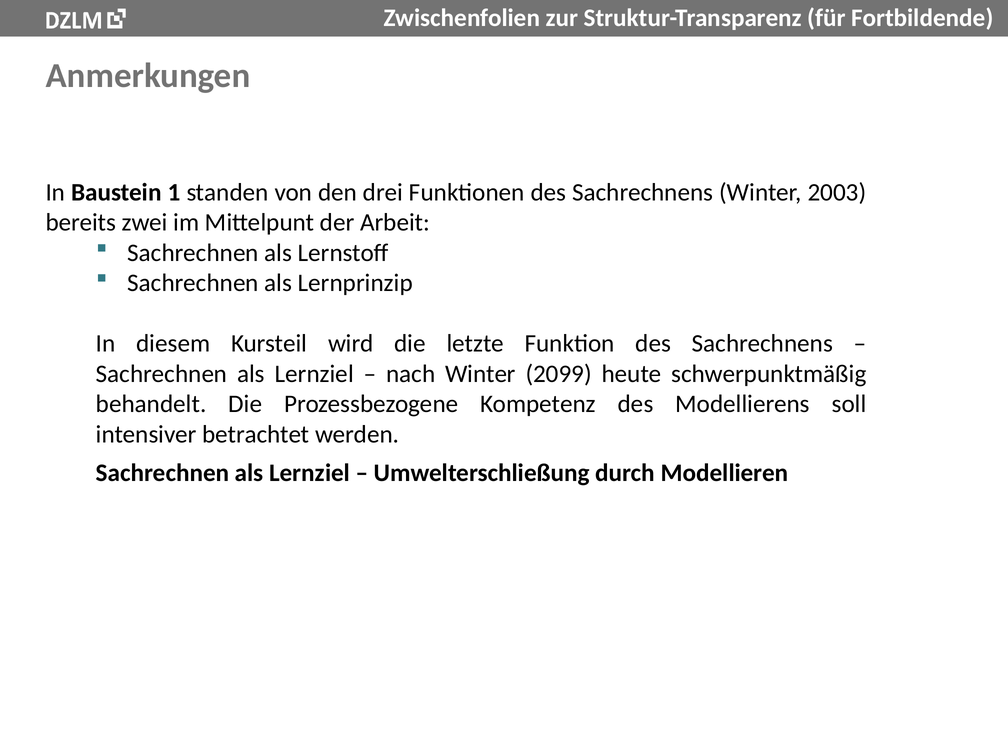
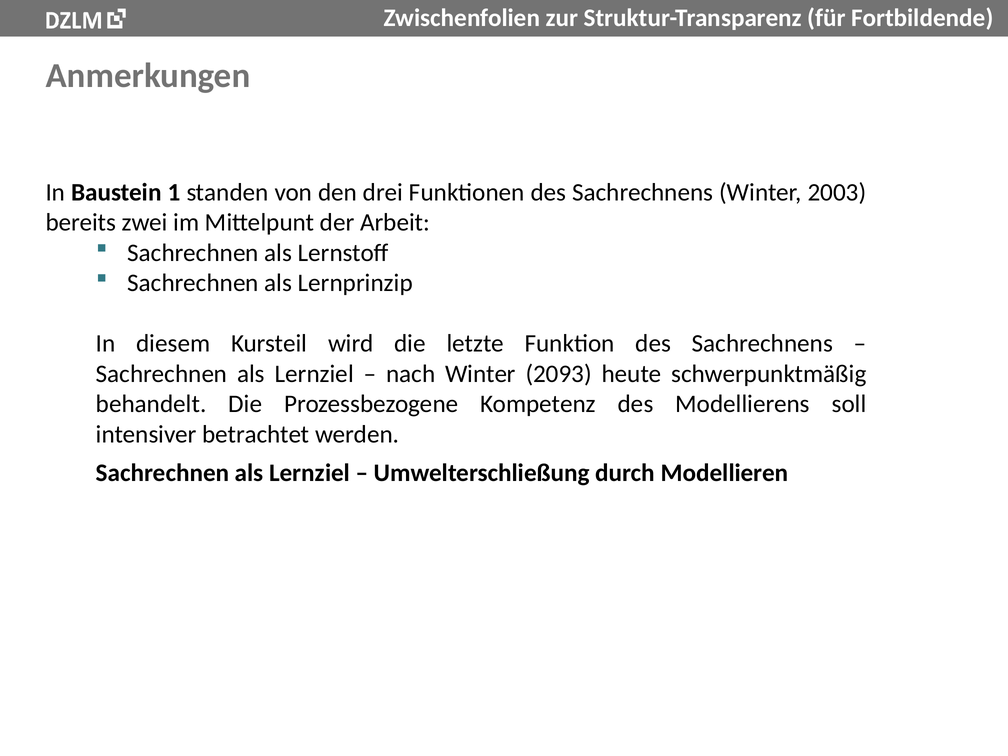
2099: 2099 -> 2093
